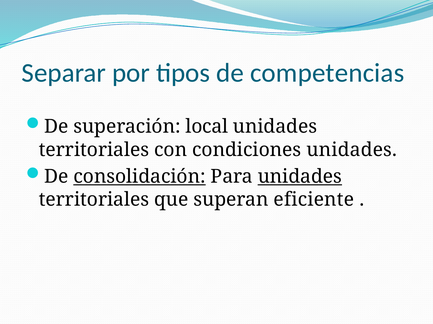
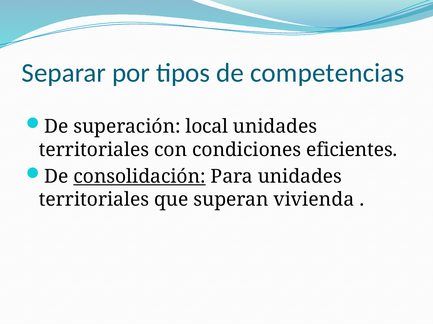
condiciones unidades: unidades -> eficientes
unidades at (300, 177) underline: present -> none
eficiente: eficiente -> vivienda
